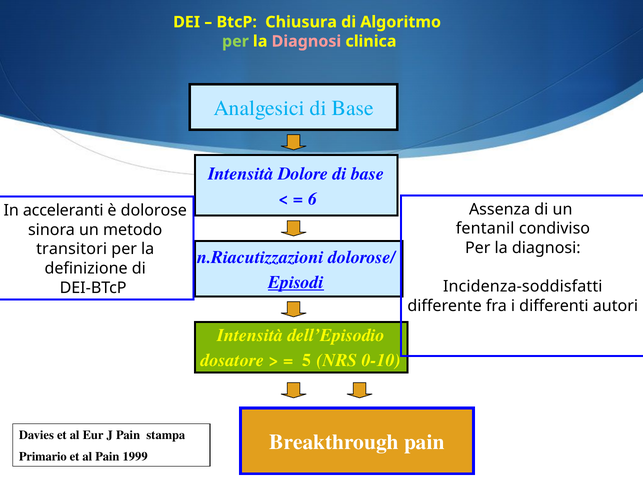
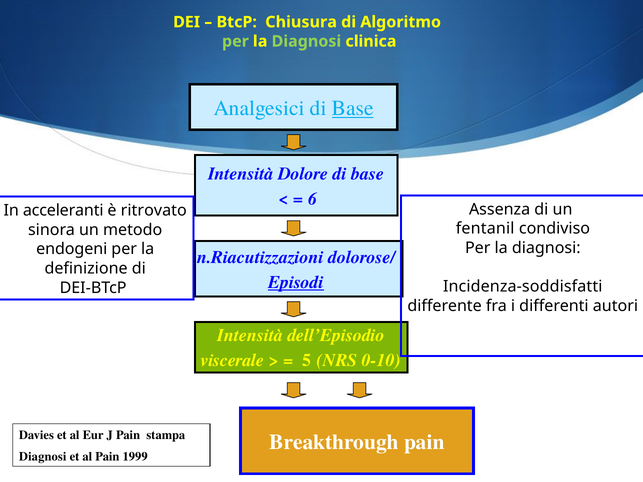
Diagnosi at (306, 41) colour: pink -> light green
Base at (353, 108) underline: none -> present
dolorose: dolorose -> ritrovato
transitori: transitori -> endogeni
dosatore: dosatore -> viscerale
Primario at (43, 457): Primario -> Diagnosi
